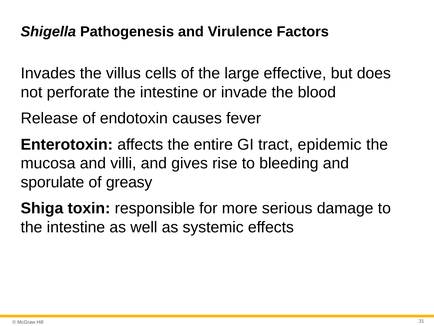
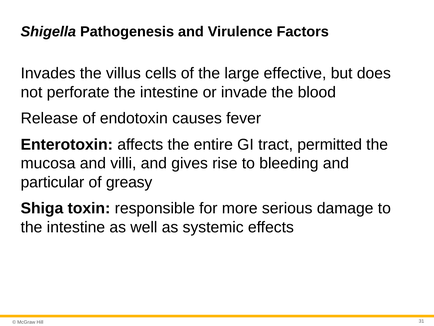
epidemic: epidemic -> permitted
sporulate: sporulate -> particular
